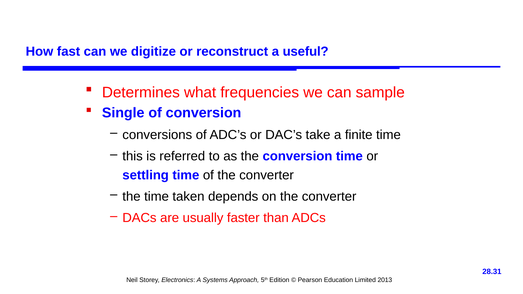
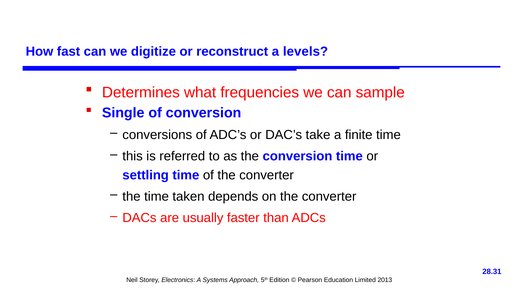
useful: useful -> levels
